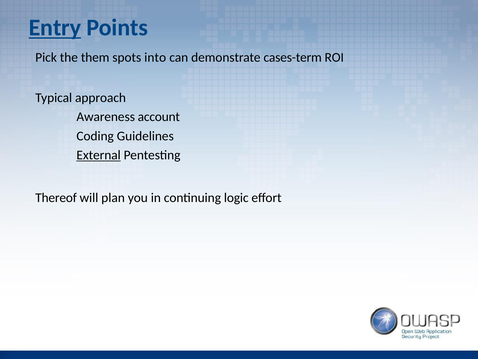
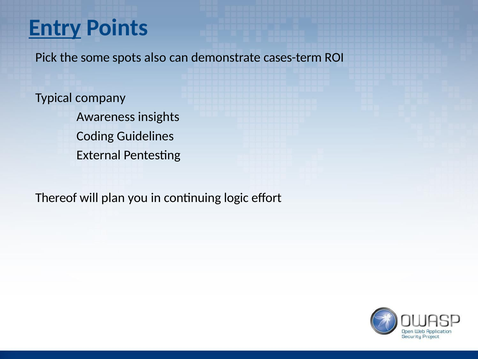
them: them -> some
into: into -> also
approach: approach -> company
account: account -> insights
External underline: present -> none
